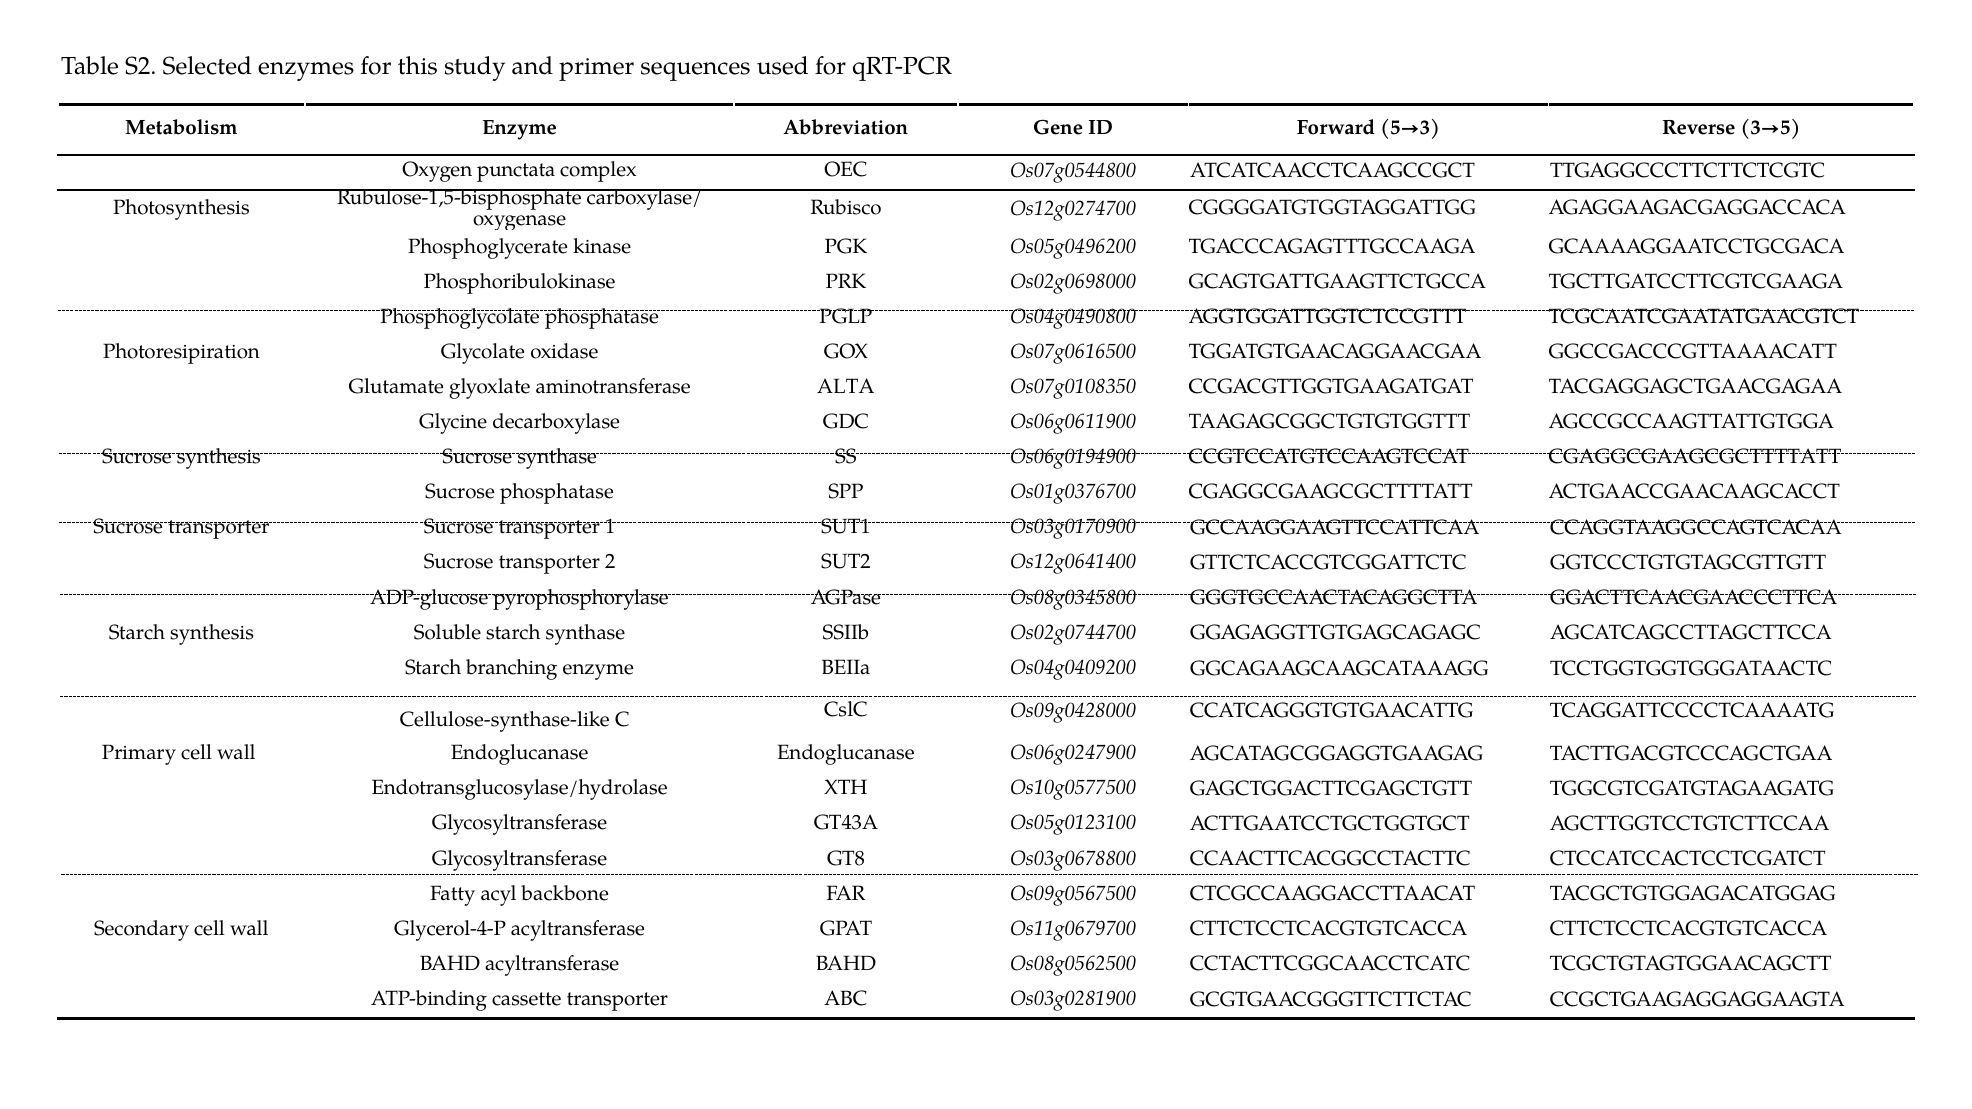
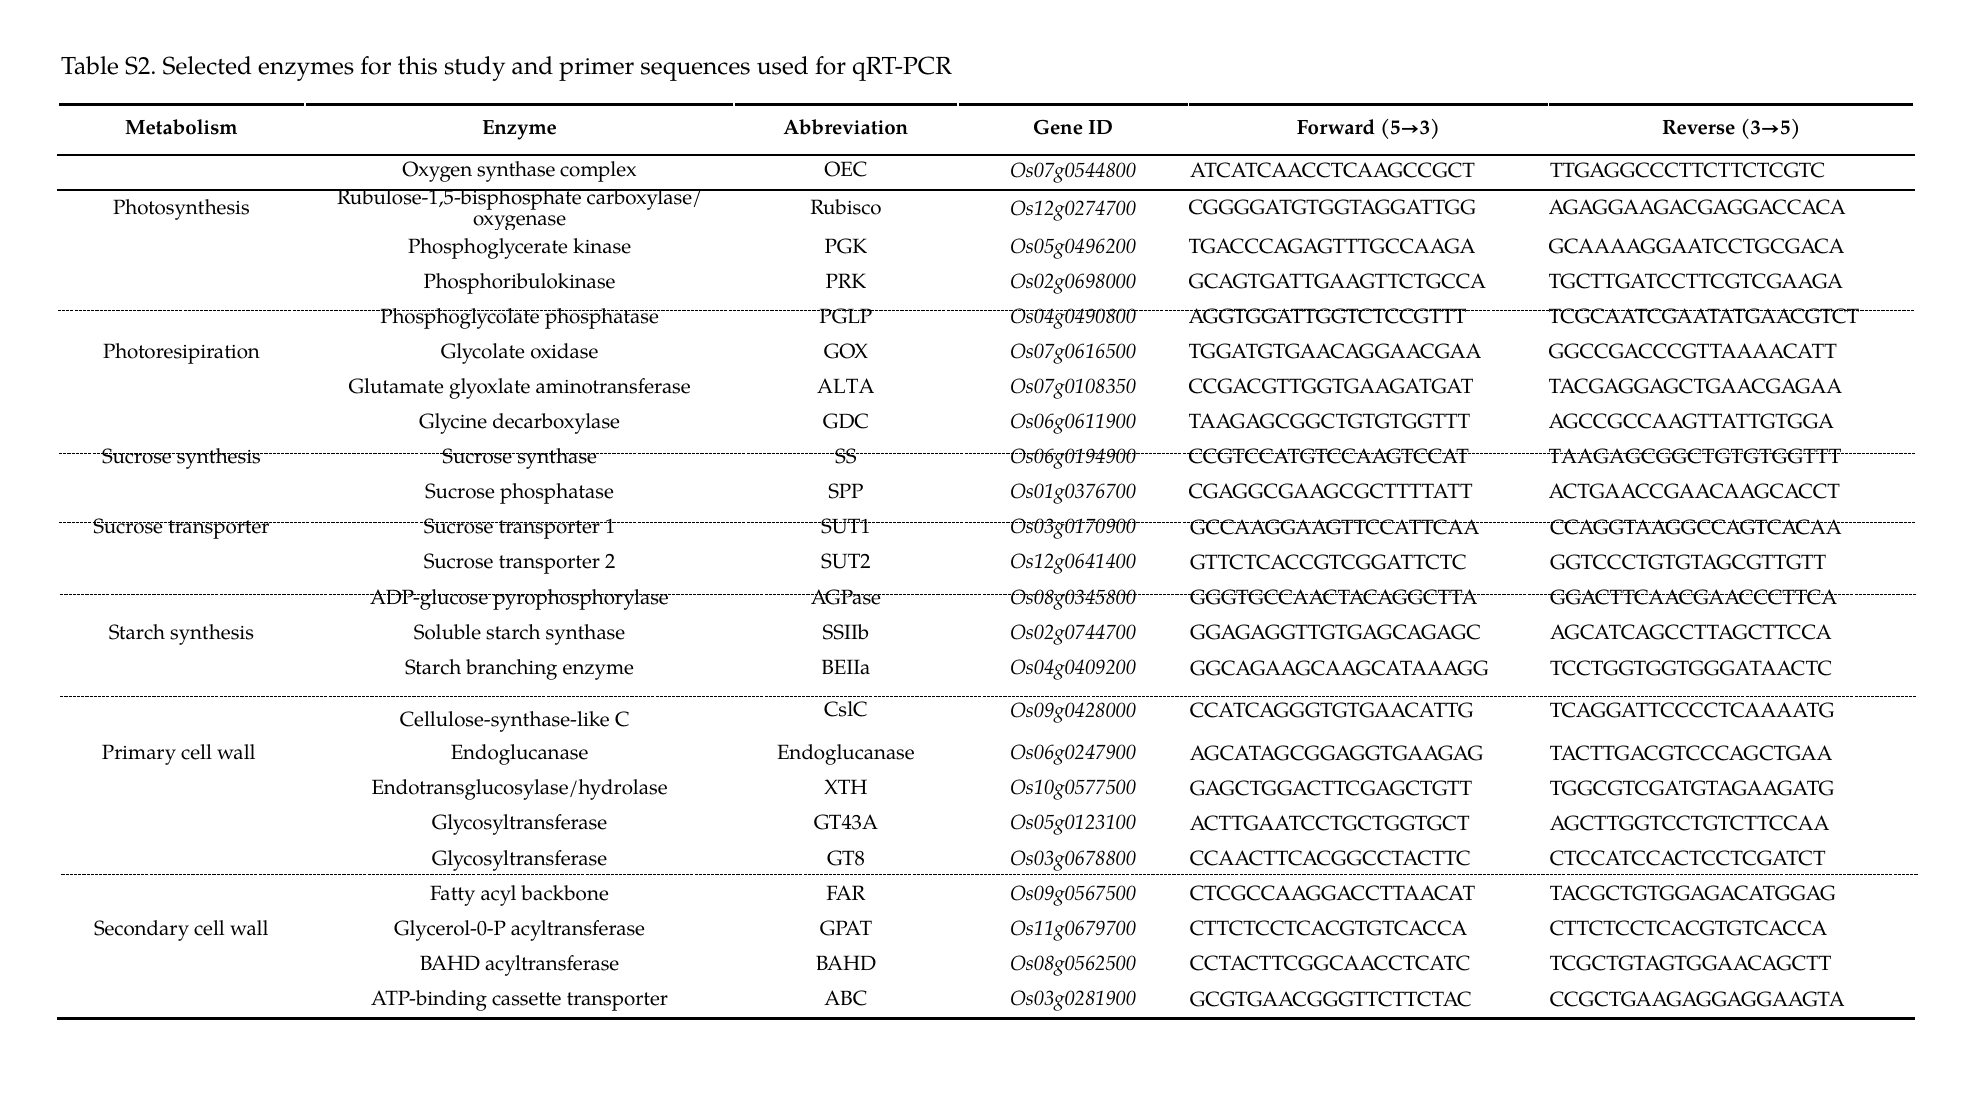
Oxygen punctata: punctata -> synthase
CCGTCCATGTCCAAGTCCAT CGAGGCGAAGCGCTTTTATT: CGAGGCGAAGCGCTTTTATT -> TAAGAGCGGCTGTGTGGTTT
Glycerol-4-P: Glycerol-4-P -> Glycerol-0-P
